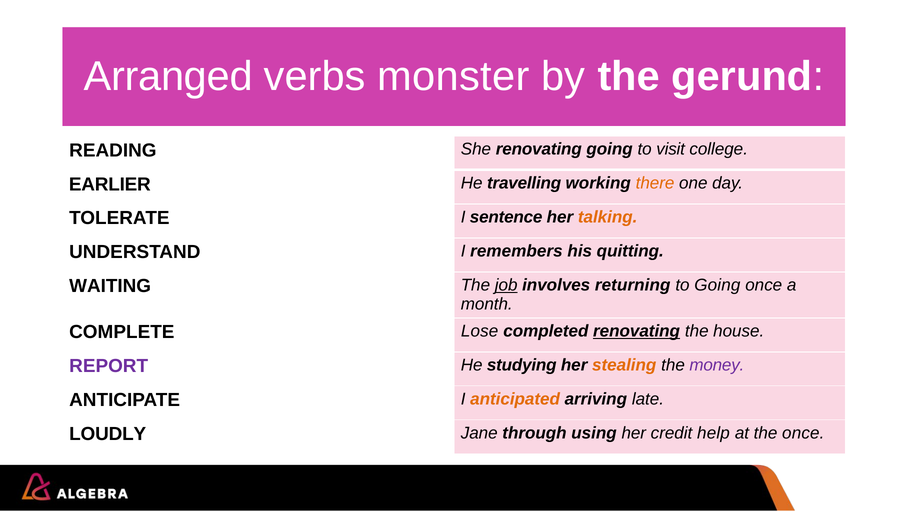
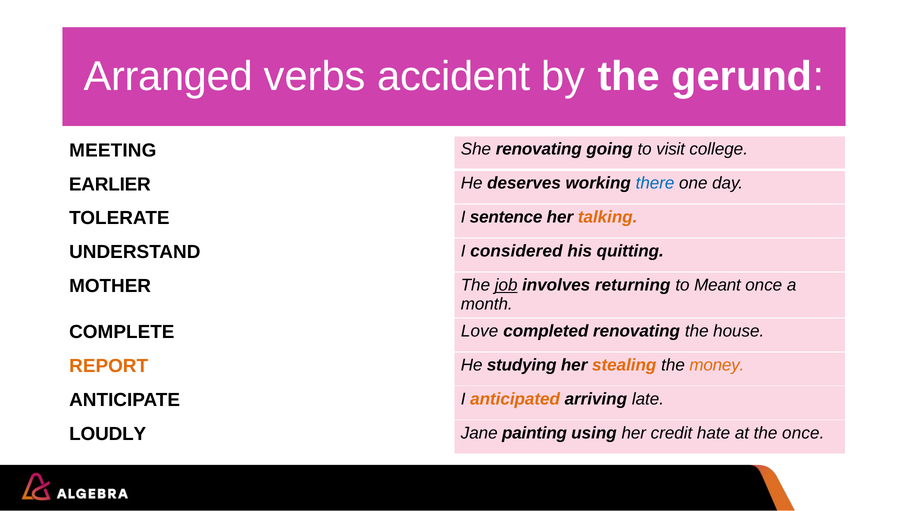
monster: monster -> accident
READING: READING -> MEETING
travelling: travelling -> deserves
there colour: orange -> blue
remembers: remembers -> considered
WAITING: WAITING -> MOTHER
to Going: Going -> Meant
Lose: Lose -> Love
renovating at (637, 331) underline: present -> none
REPORT colour: purple -> orange
money colour: purple -> orange
through: through -> painting
help: help -> hate
